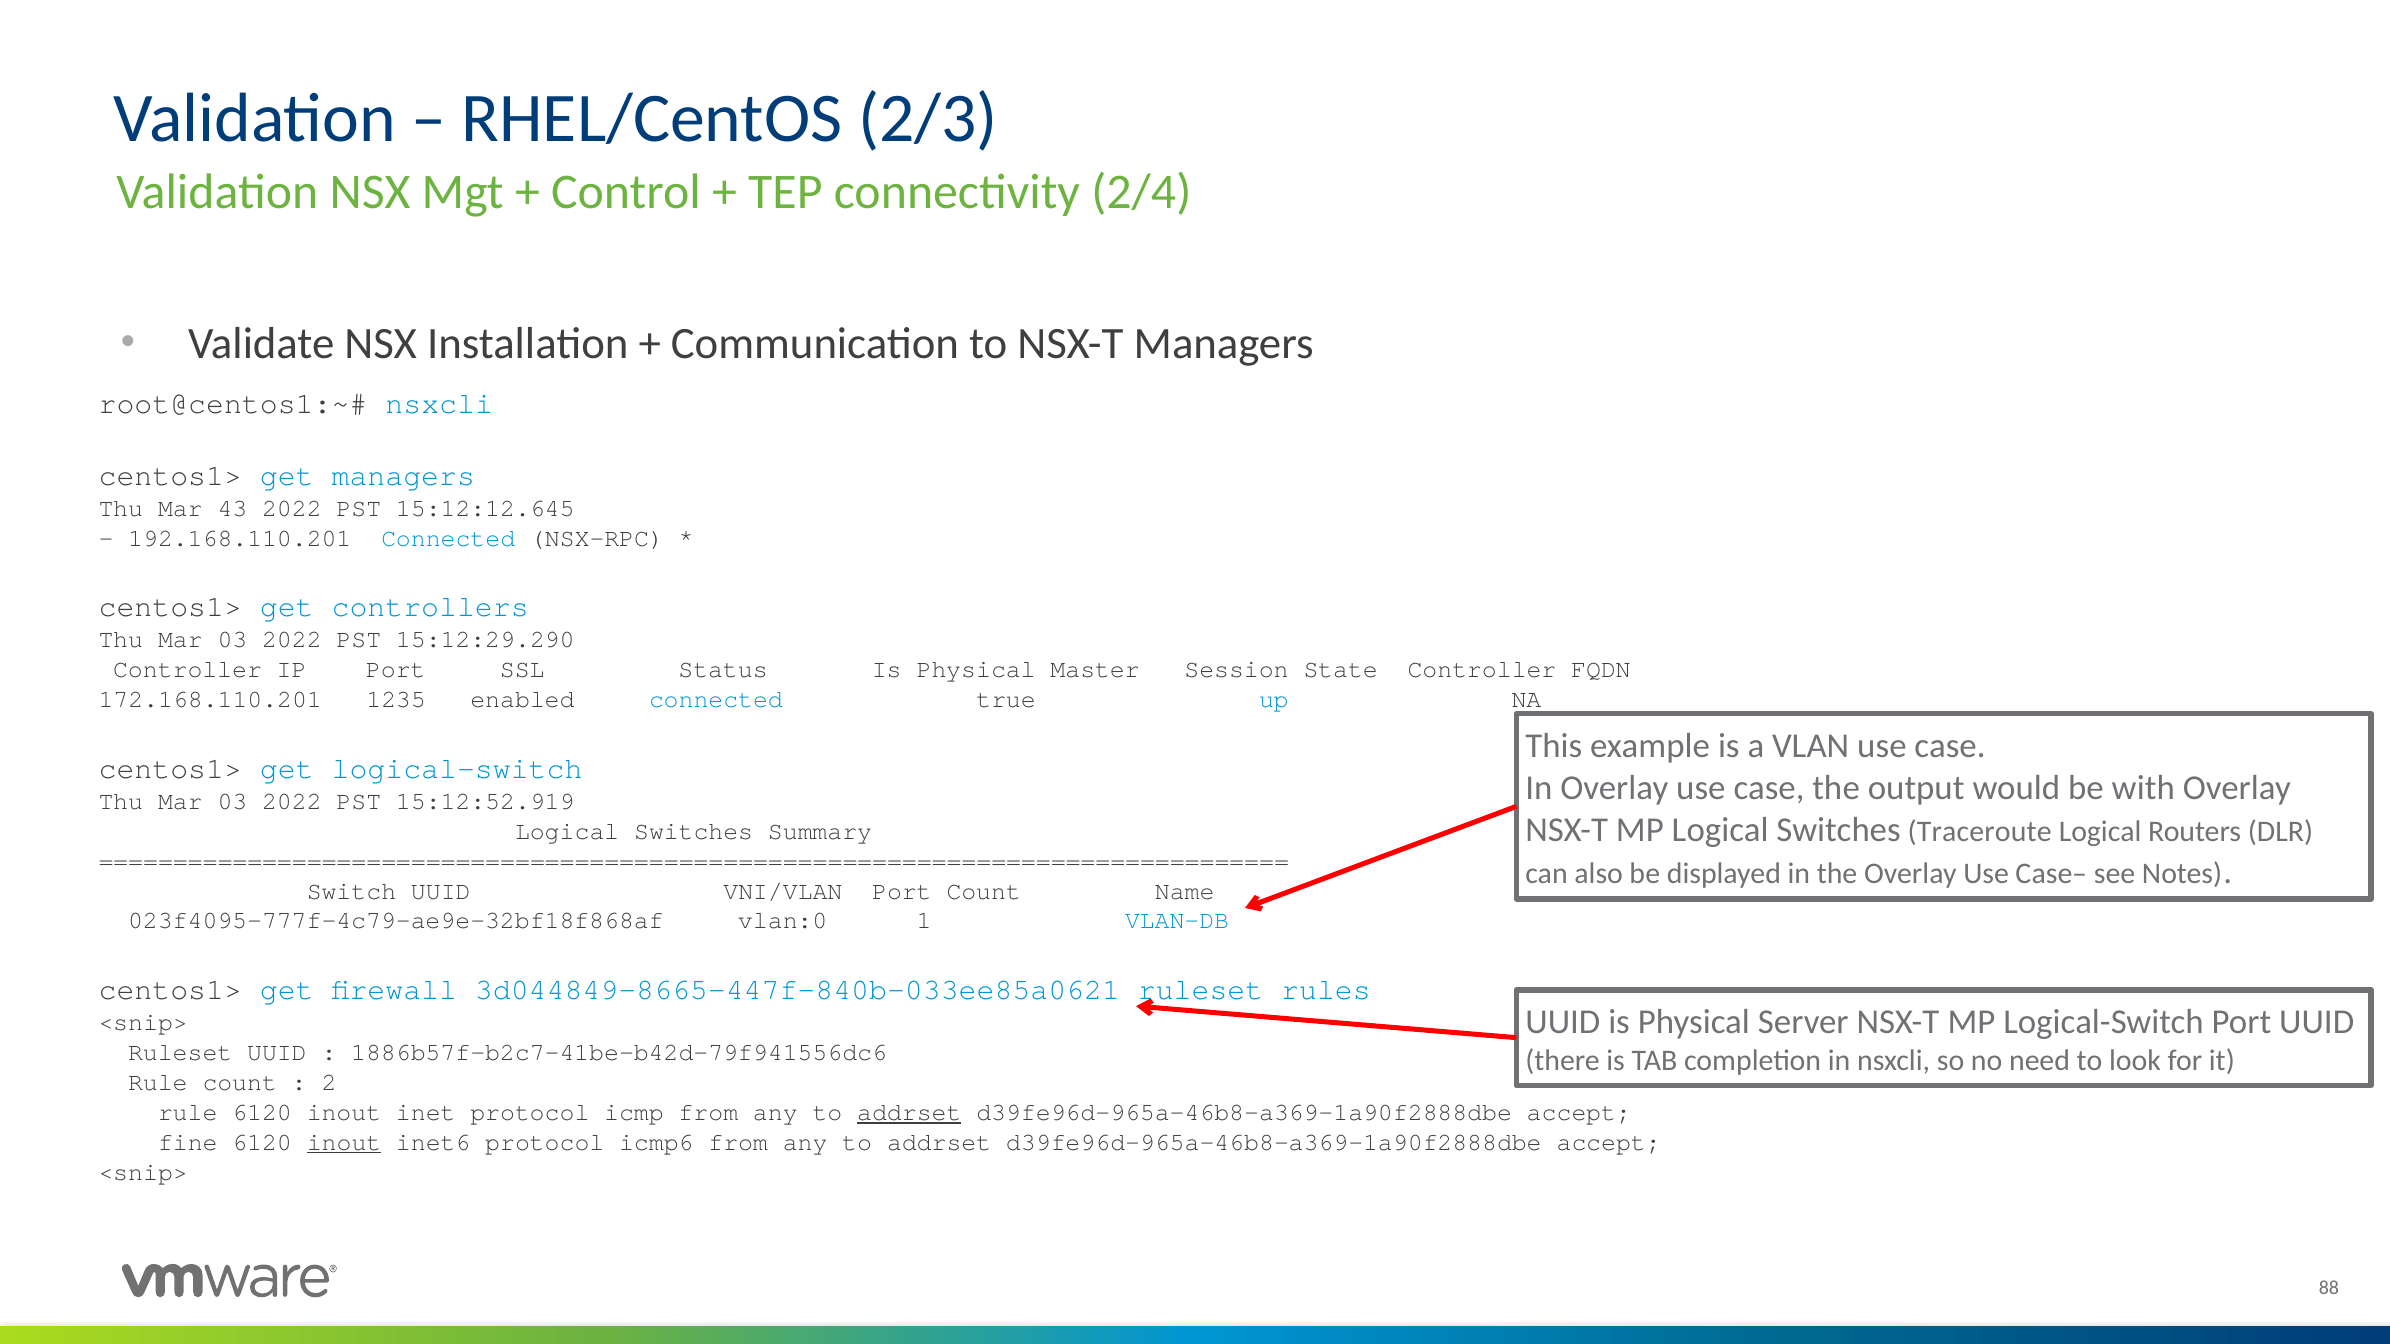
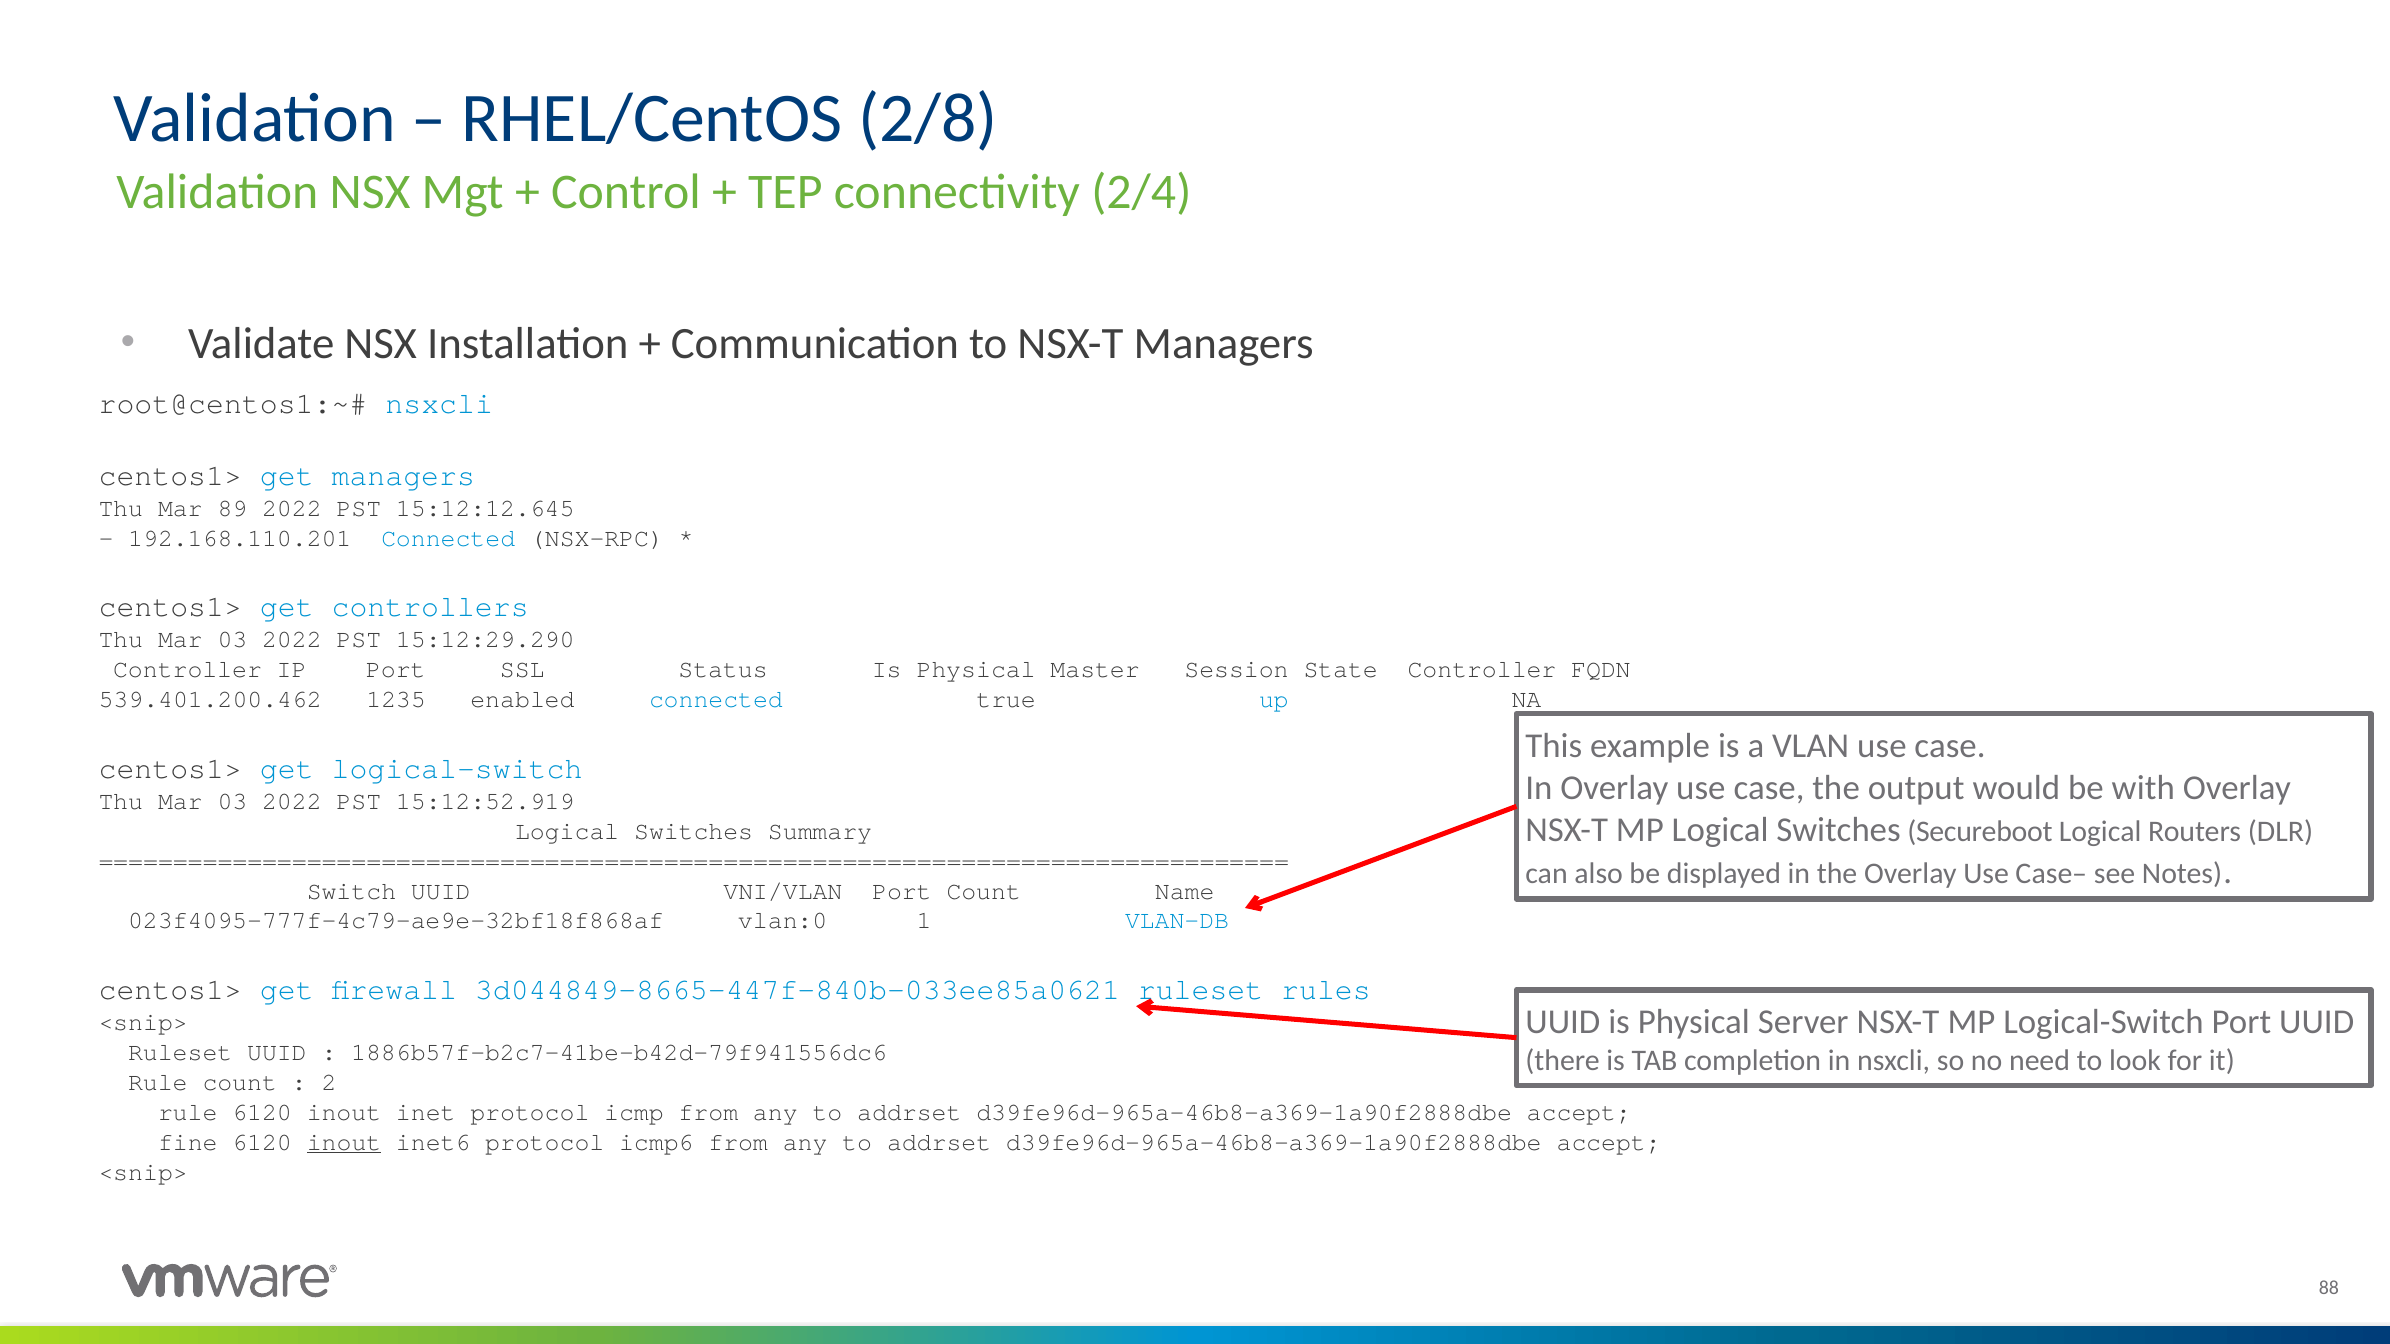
2/3: 2/3 -> 2/8
43: 43 -> 89
172.168.110.201: 172.168.110.201 -> 539.401.200.462
Traceroute: Traceroute -> Secureboot
addrset at (909, 1113) underline: present -> none
